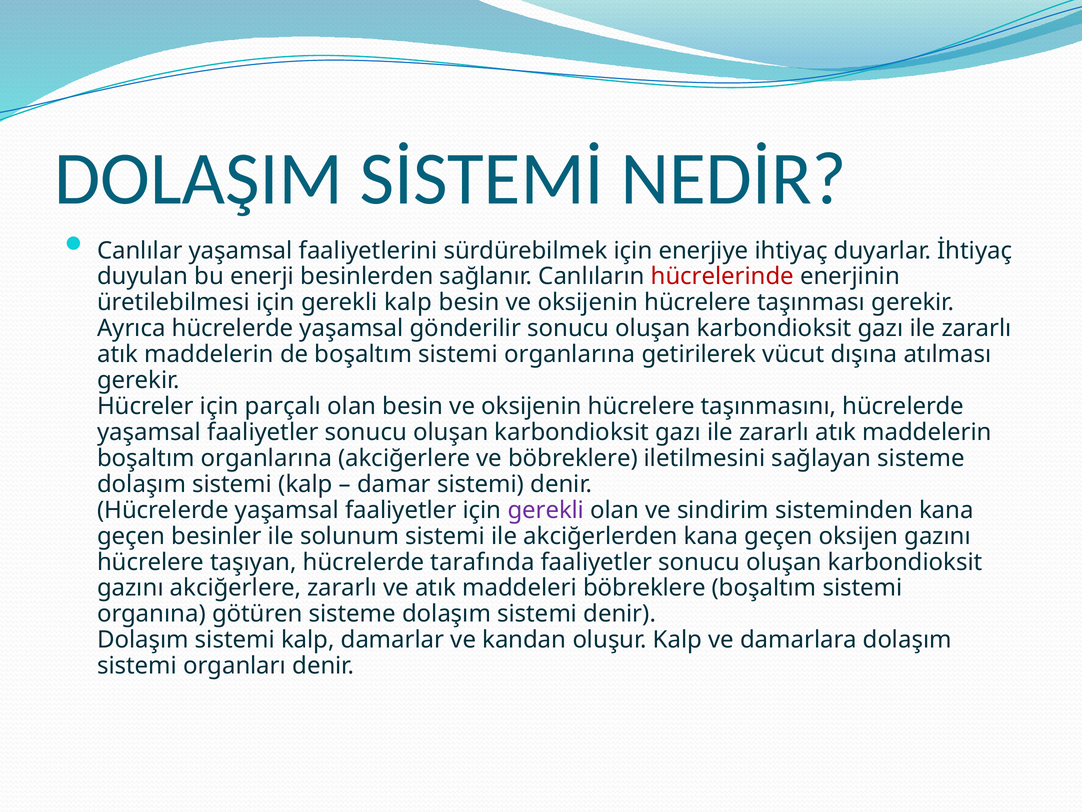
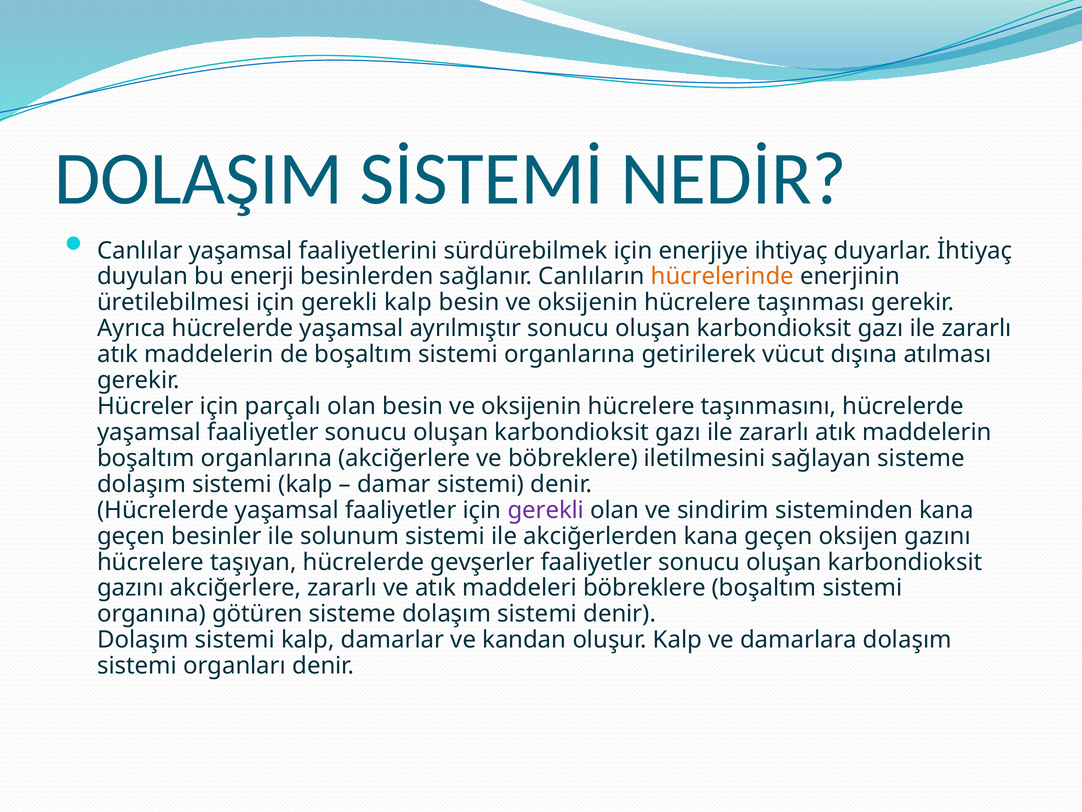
hücrelerinde colour: red -> orange
gönderilir: gönderilir -> ayrılmıştır
tarafında: tarafında -> gevşerler
